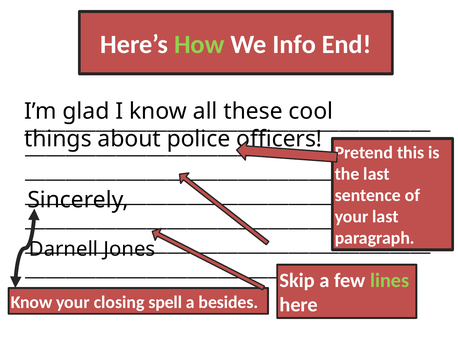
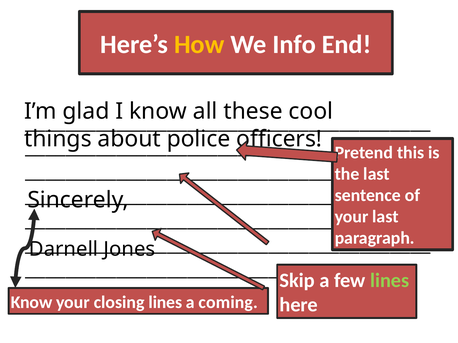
How colour: light green -> yellow
closing spell: spell -> lines
besides: besides -> coming
